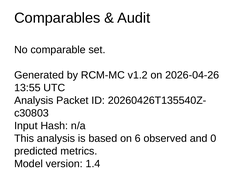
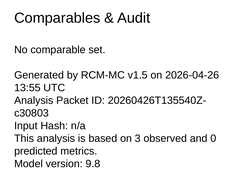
v1.2: v1.2 -> v1.5
6: 6 -> 3
1.4: 1.4 -> 9.8
